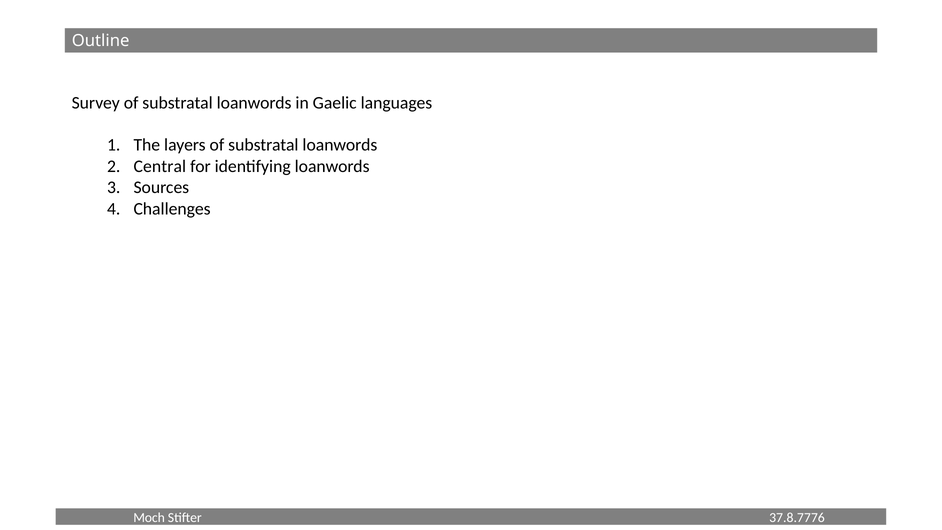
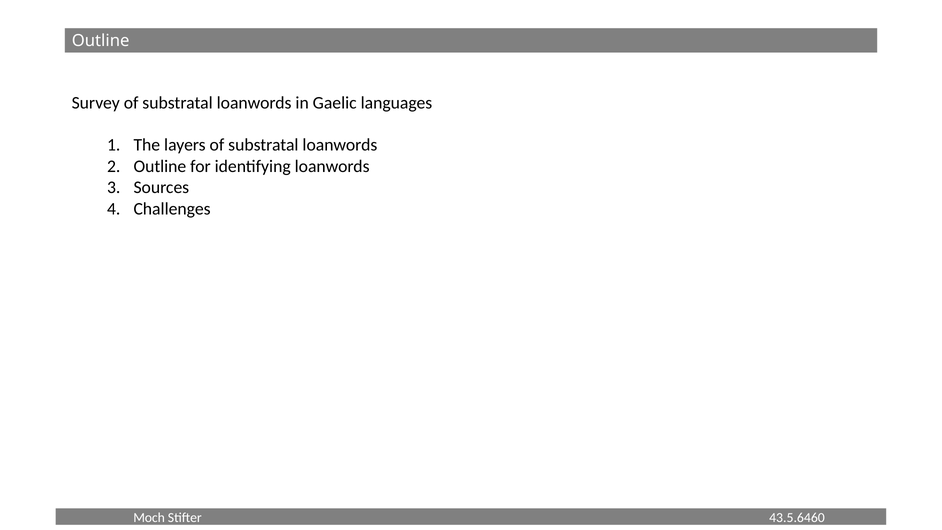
Central at (160, 166): Central -> Outline
37.8.7776: 37.8.7776 -> 43.5.6460
